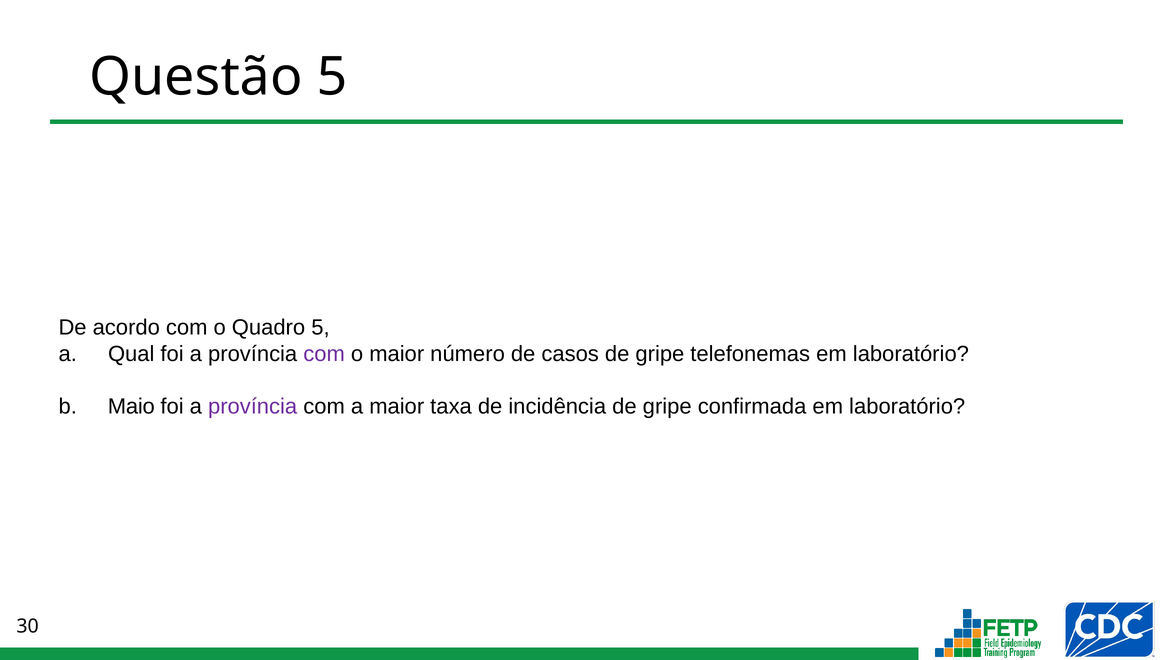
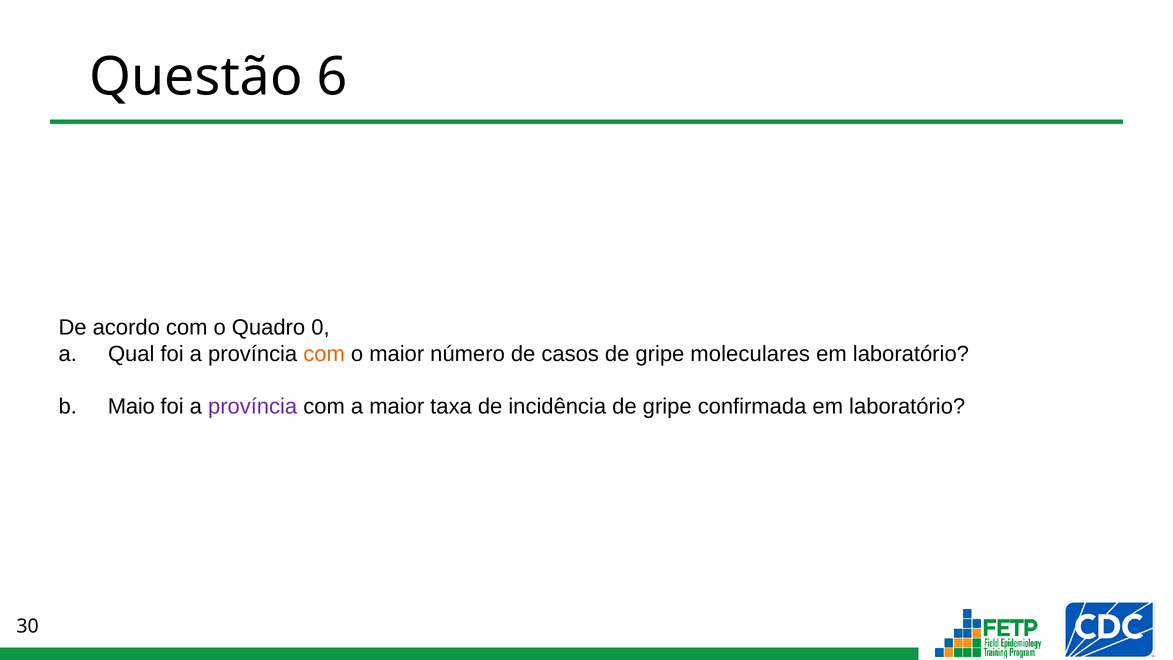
Questão 5: 5 -> 6
Quadro 5: 5 -> 0
com at (324, 354) colour: purple -> orange
telefonemas: telefonemas -> moleculares
